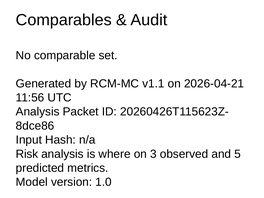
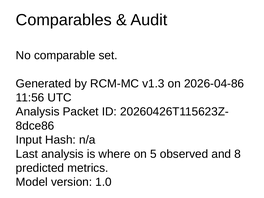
v1.1: v1.1 -> v1.3
2026-04-21: 2026-04-21 -> 2026-04-86
Risk: Risk -> Last
3: 3 -> 5
5: 5 -> 8
